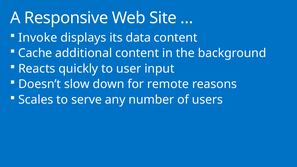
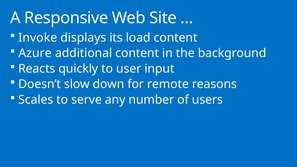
data: data -> load
Cache: Cache -> Azure
